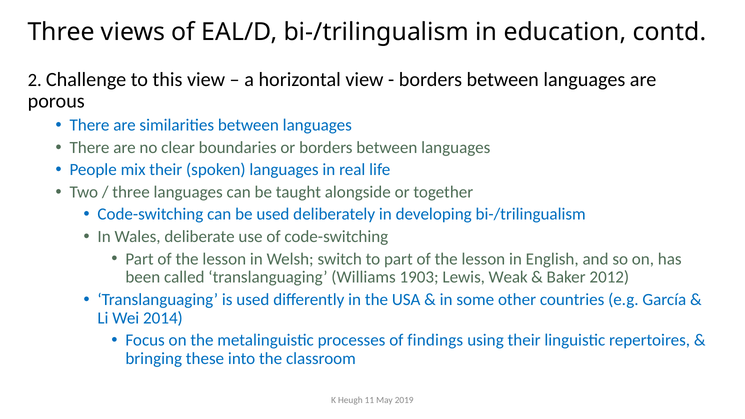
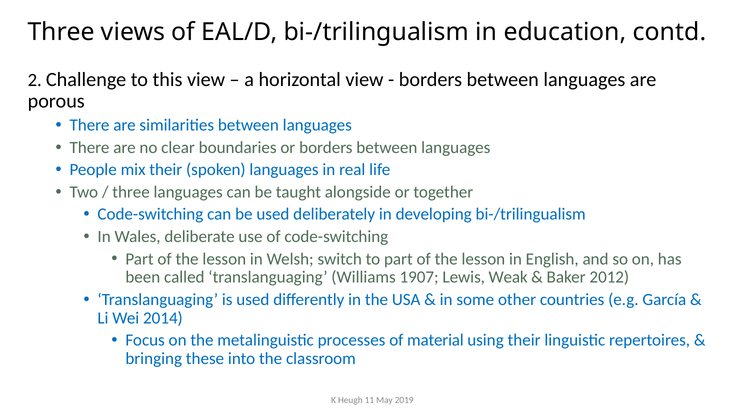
1903: 1903 -> 1907
findings: findings -> material
